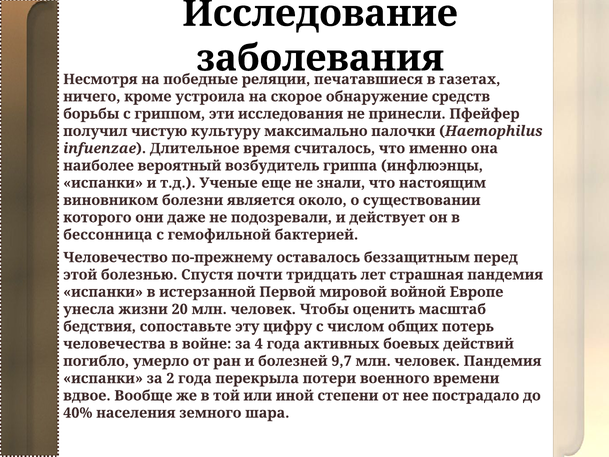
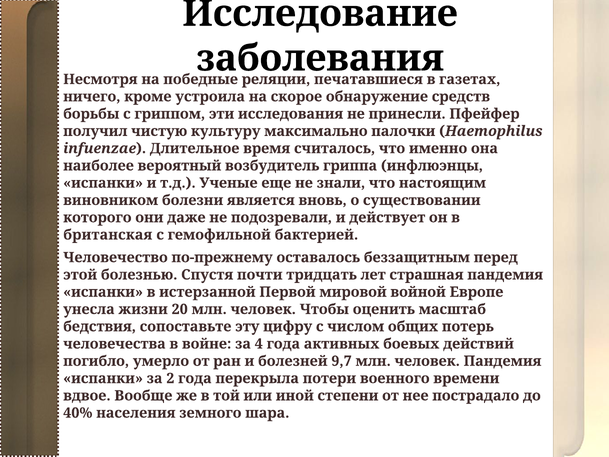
около: около -> вновь
бессонница: бессонница -> британская
